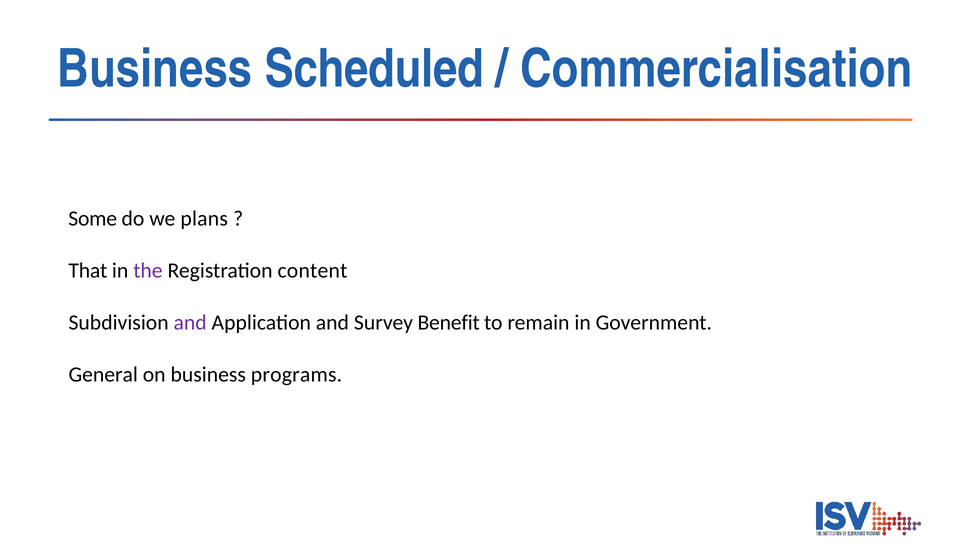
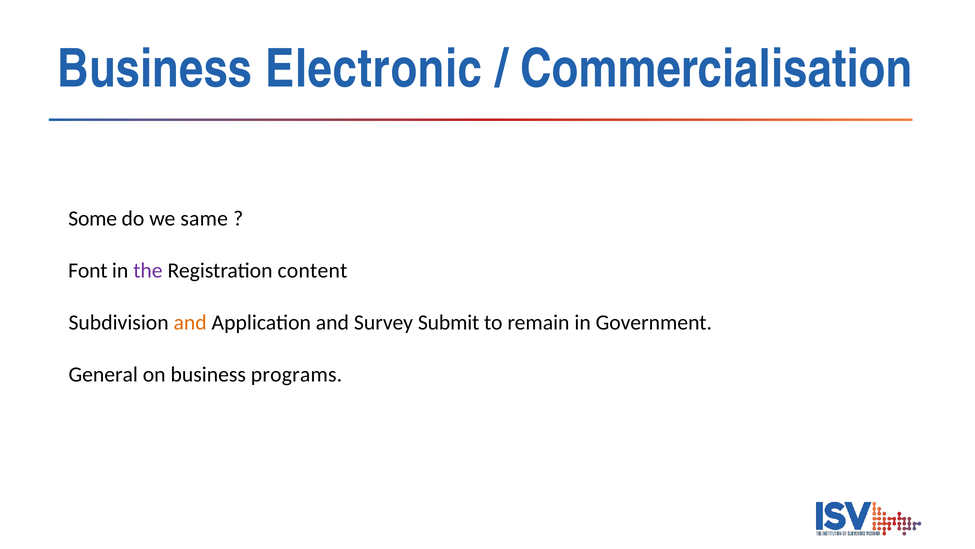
Scheduled: Scheduled -> Electronic
plans: plans -> same
That: That -> Font
and at (190, 322) colour: purple -> orange
Benefit: Benefit -> Submit
